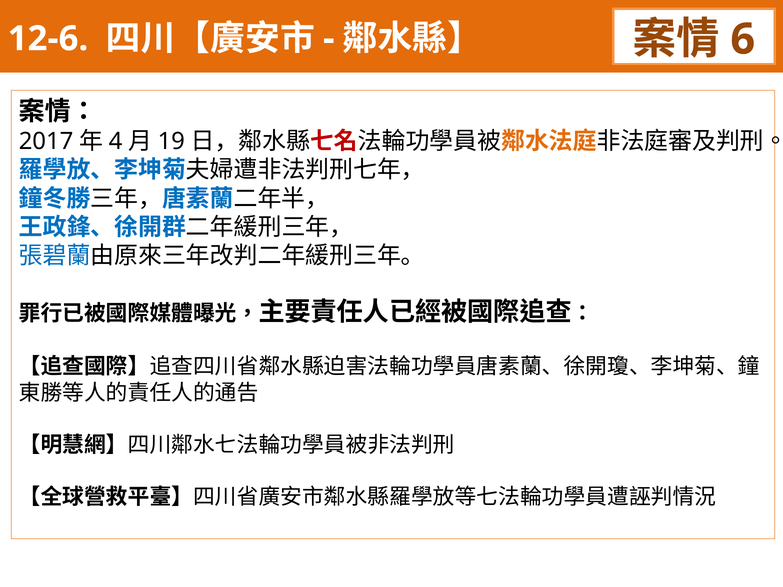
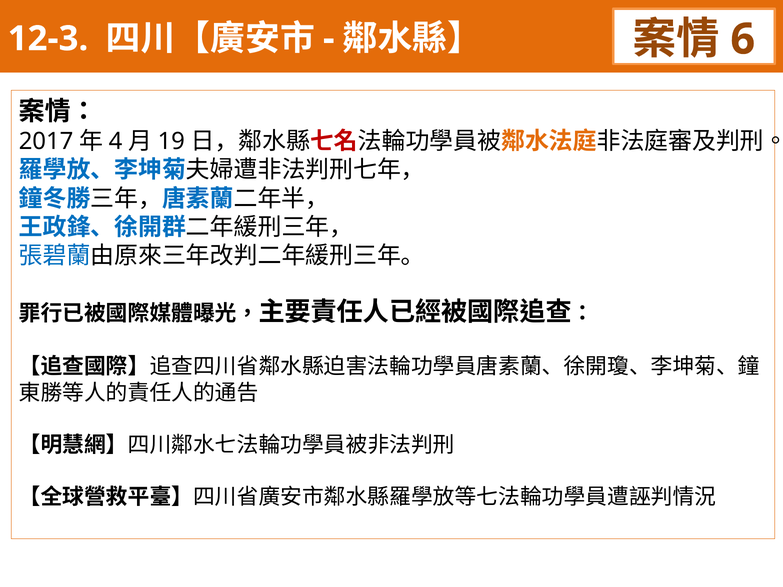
12-6: 12-6 -> 12-3
